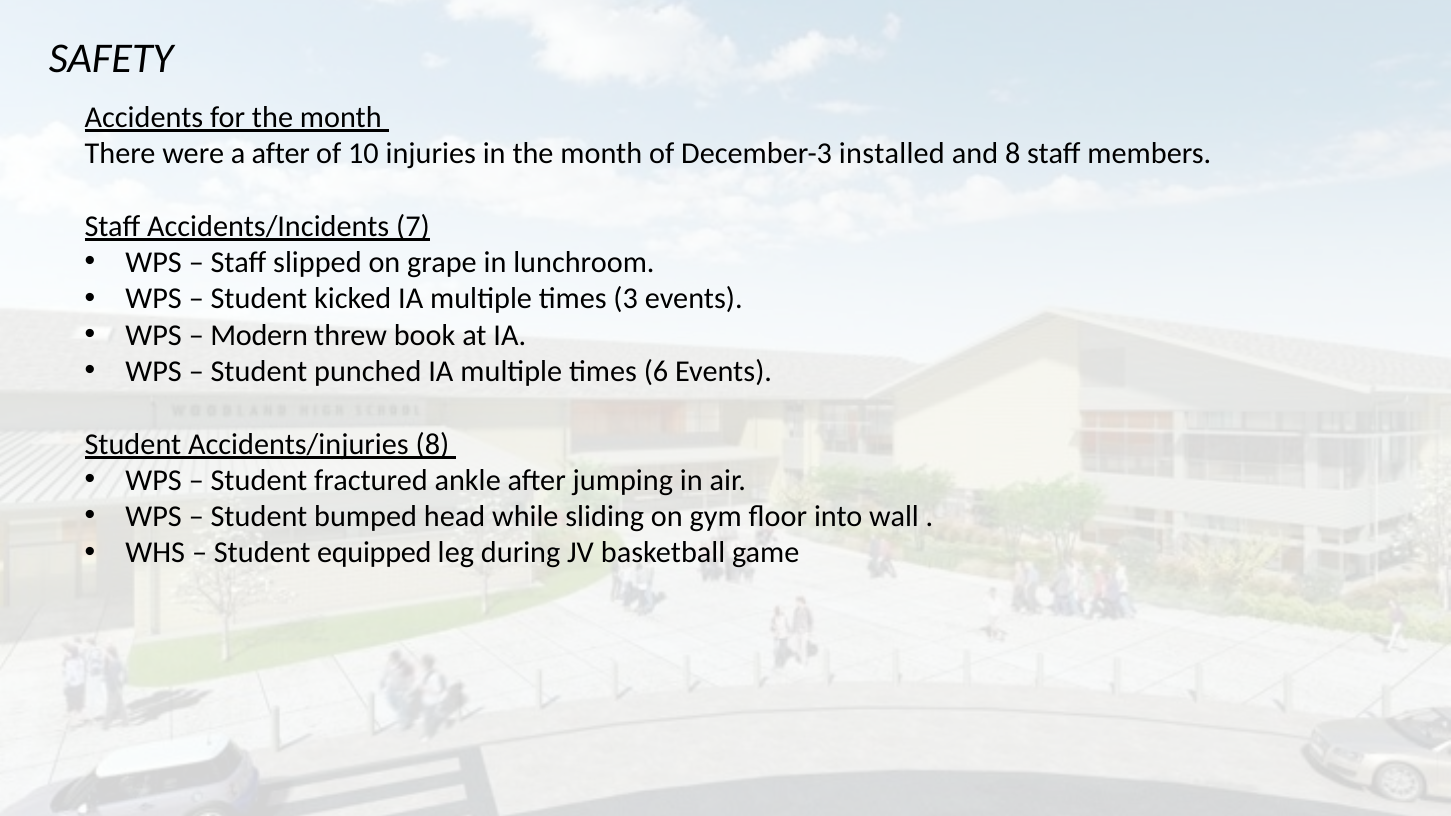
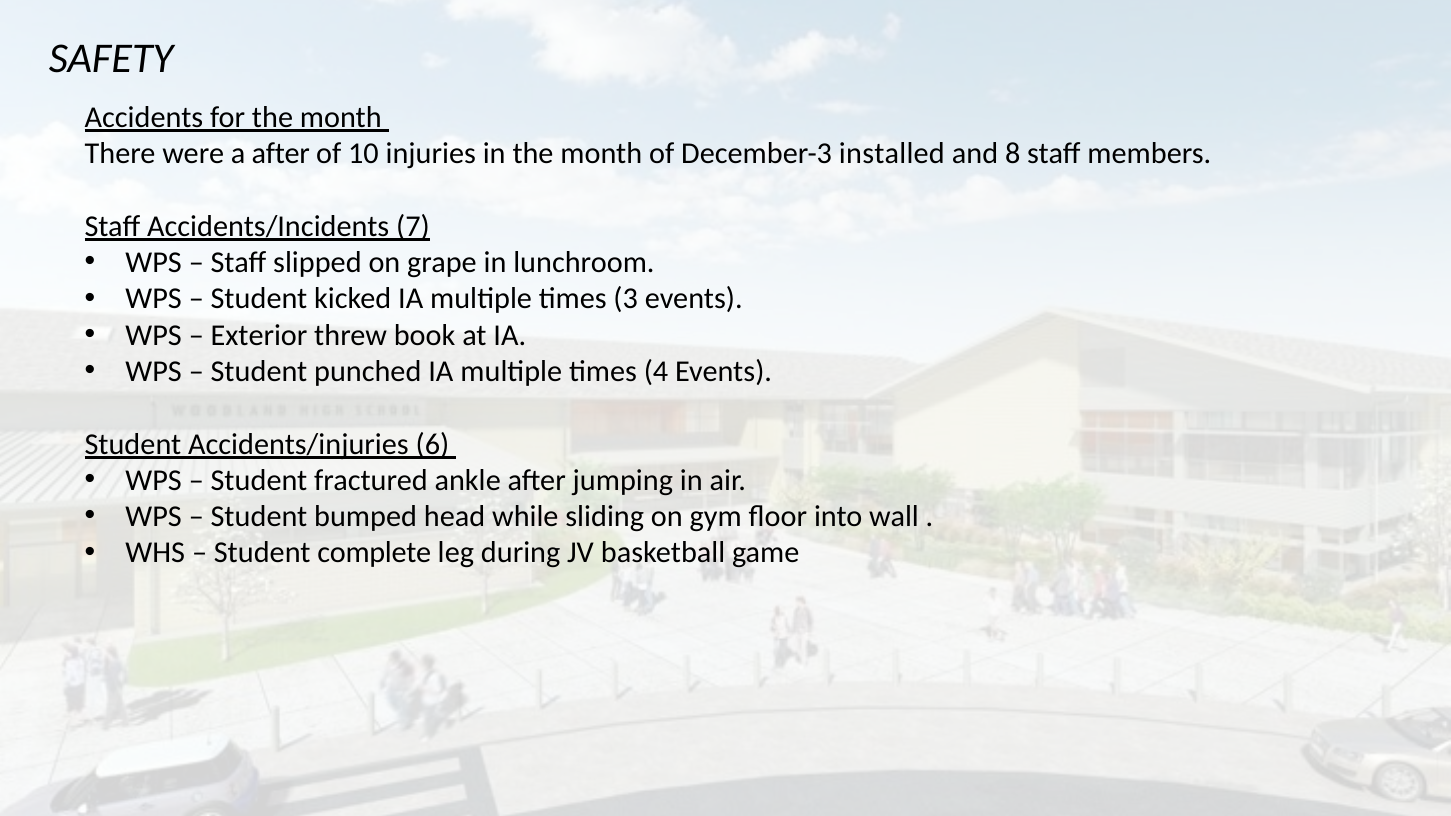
Modern: Modern -> Exterior
6: 6 -> 4
Accidents/injuries 8: 8 -> 6
equipped: equipped -> complete
